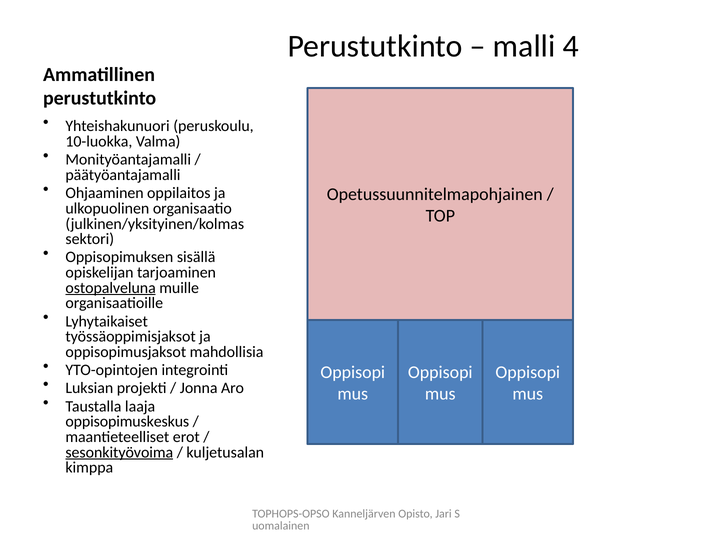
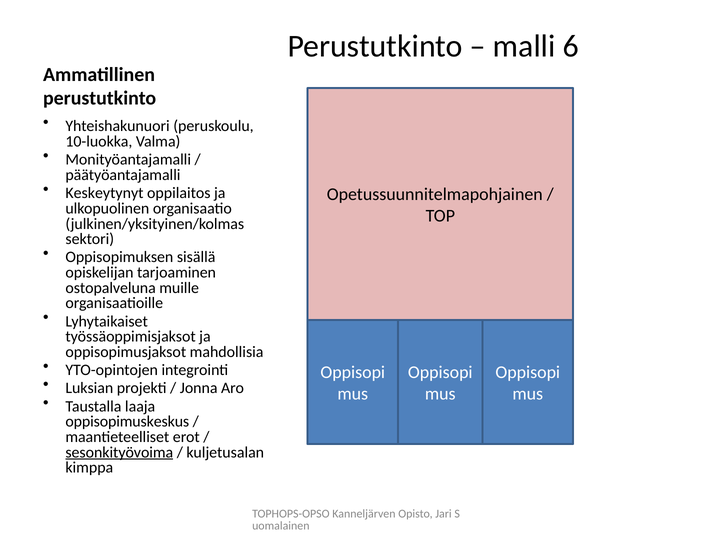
4: 4 -> 6
Ohjaaminen: Ohjaaminen -> Keskeytynyt
ostopalveluna underline: present -> none
